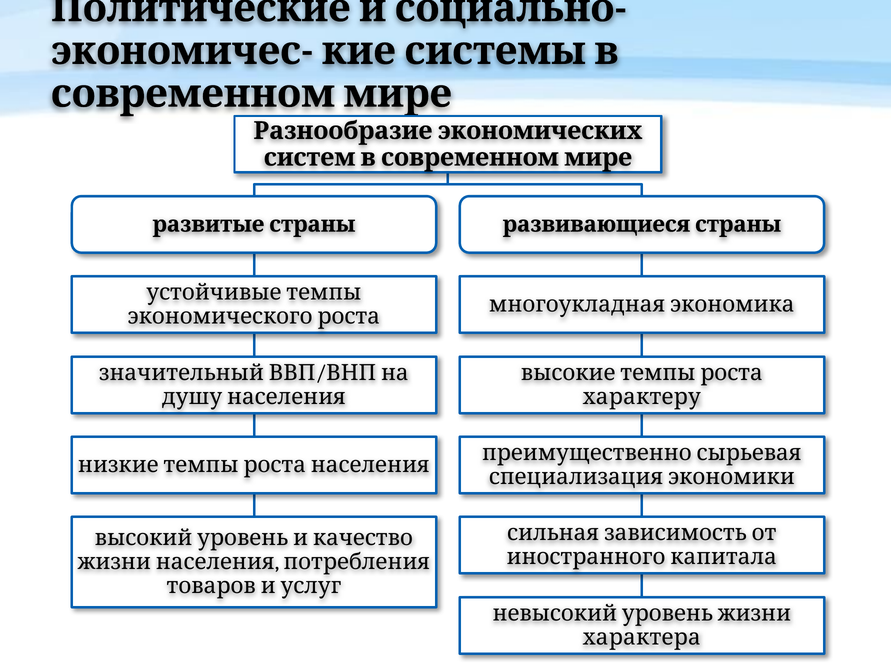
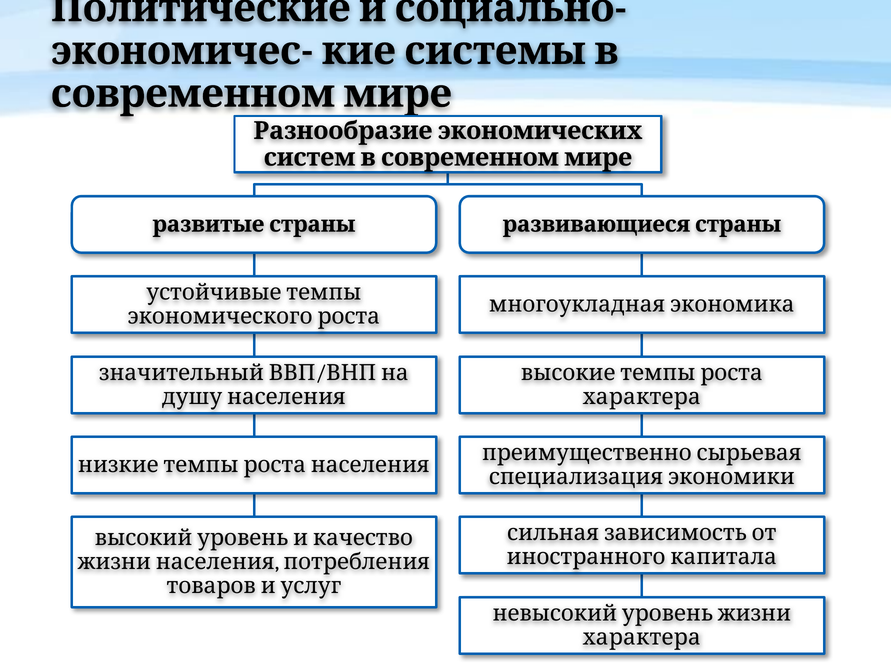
характеру at (642, 397): характеру -> характера
